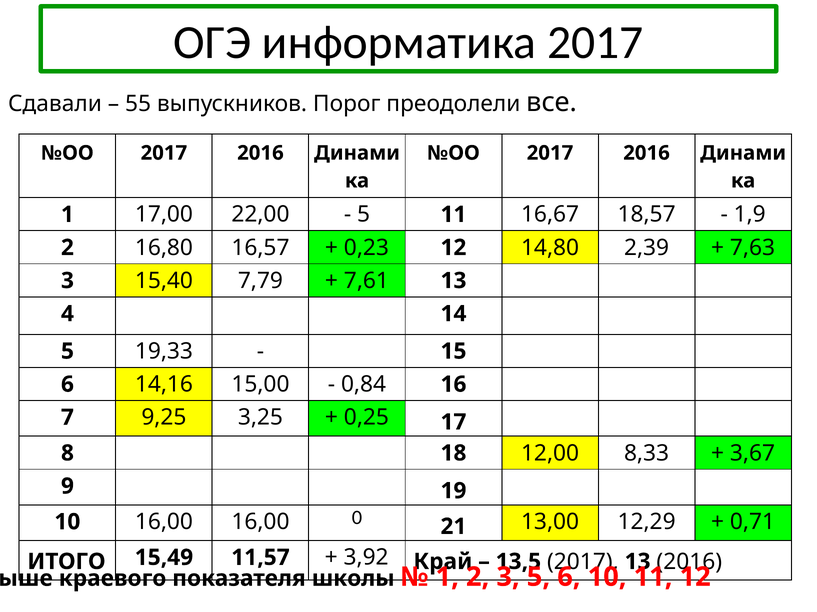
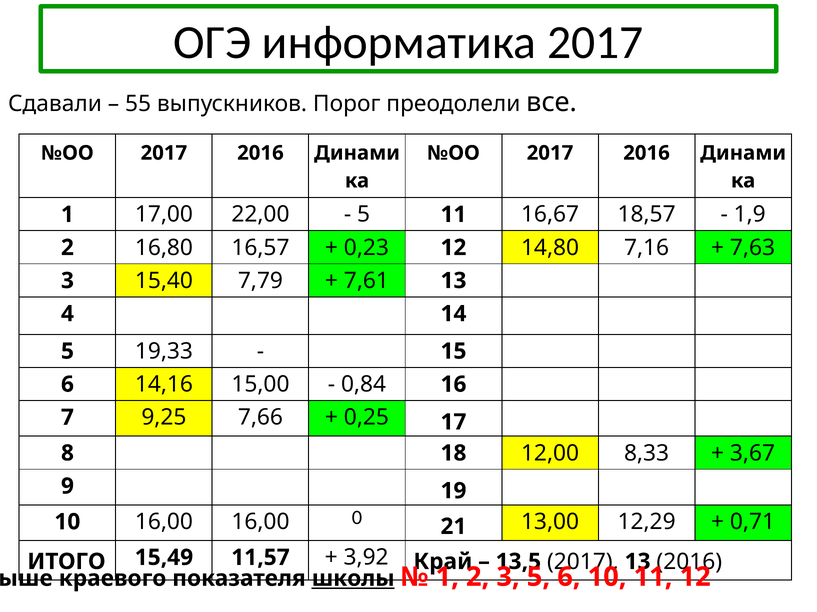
2,39: 2,39 -> 7,16
3,25: 3,25 -> 7,66
школы underline: none -> present
